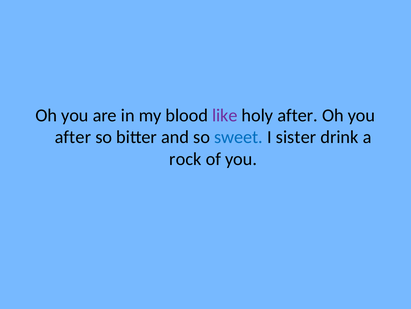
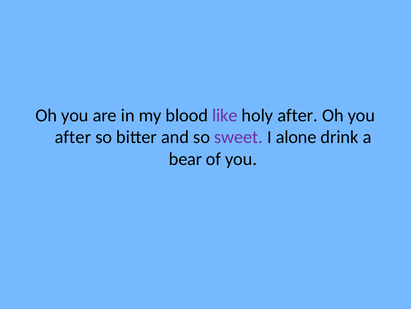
sweet colour: blue -> purple
sister: sister -> alone
rock: rock -> bear
